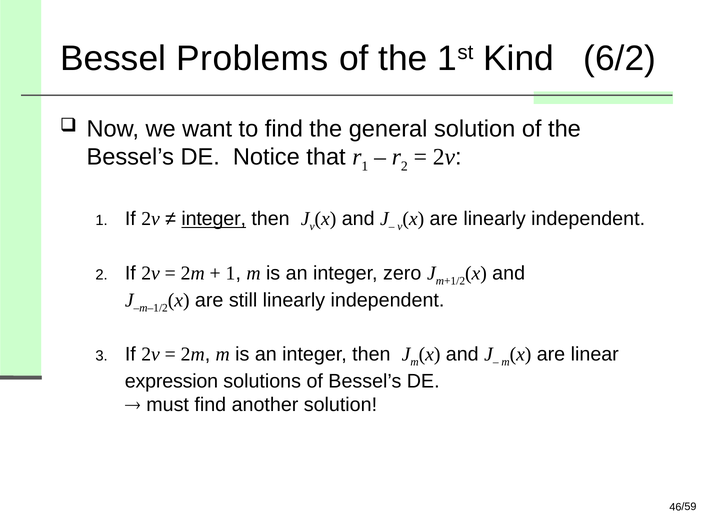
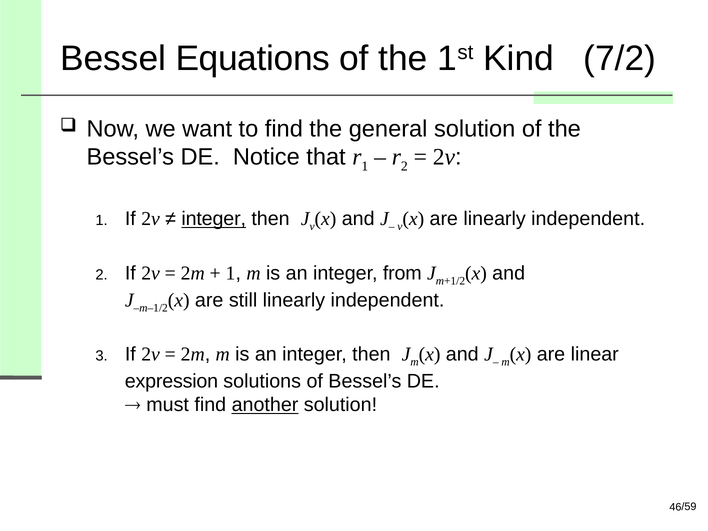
Problems: Problems -> Equations
6/2: 6/2 -> 7/2
zero: zero -> from
another underline: none -> present
